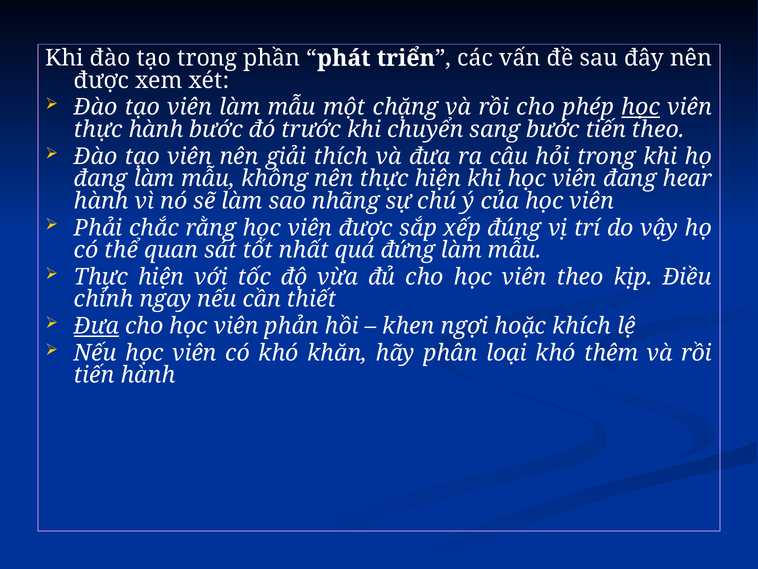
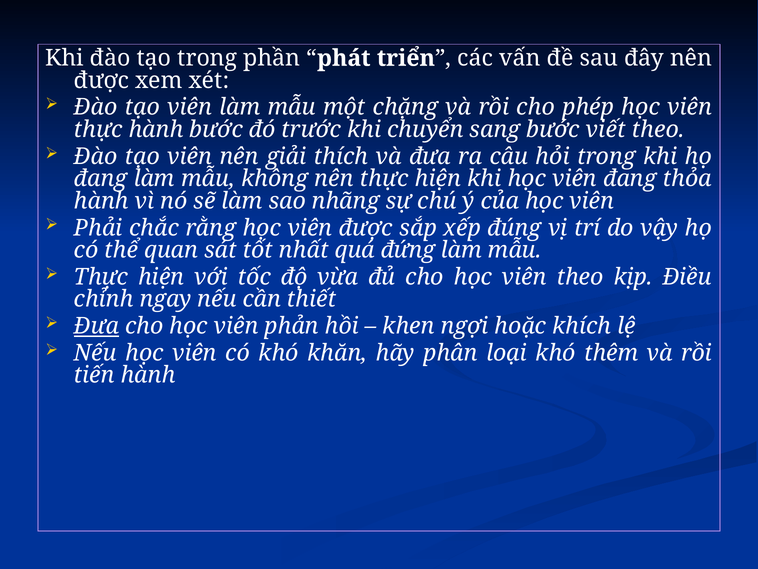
học at (641, 107) underline: present -> none
bước tiến: tiến -> viết
hear: hear -> thỏa
